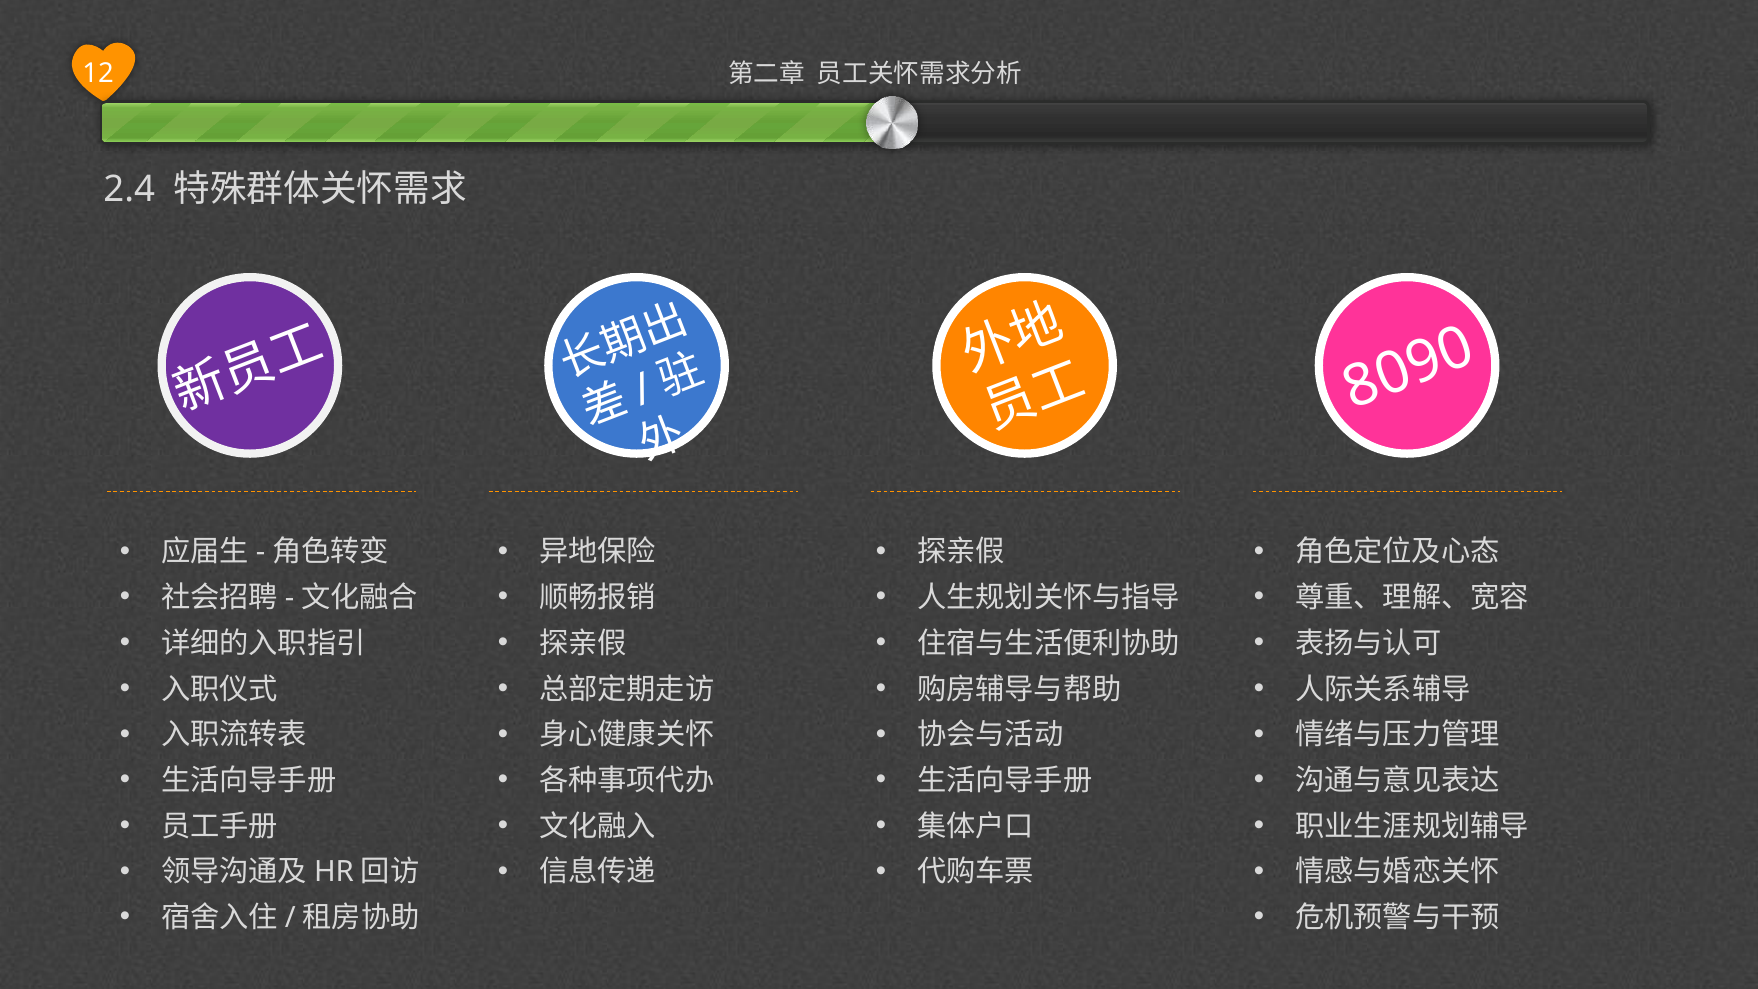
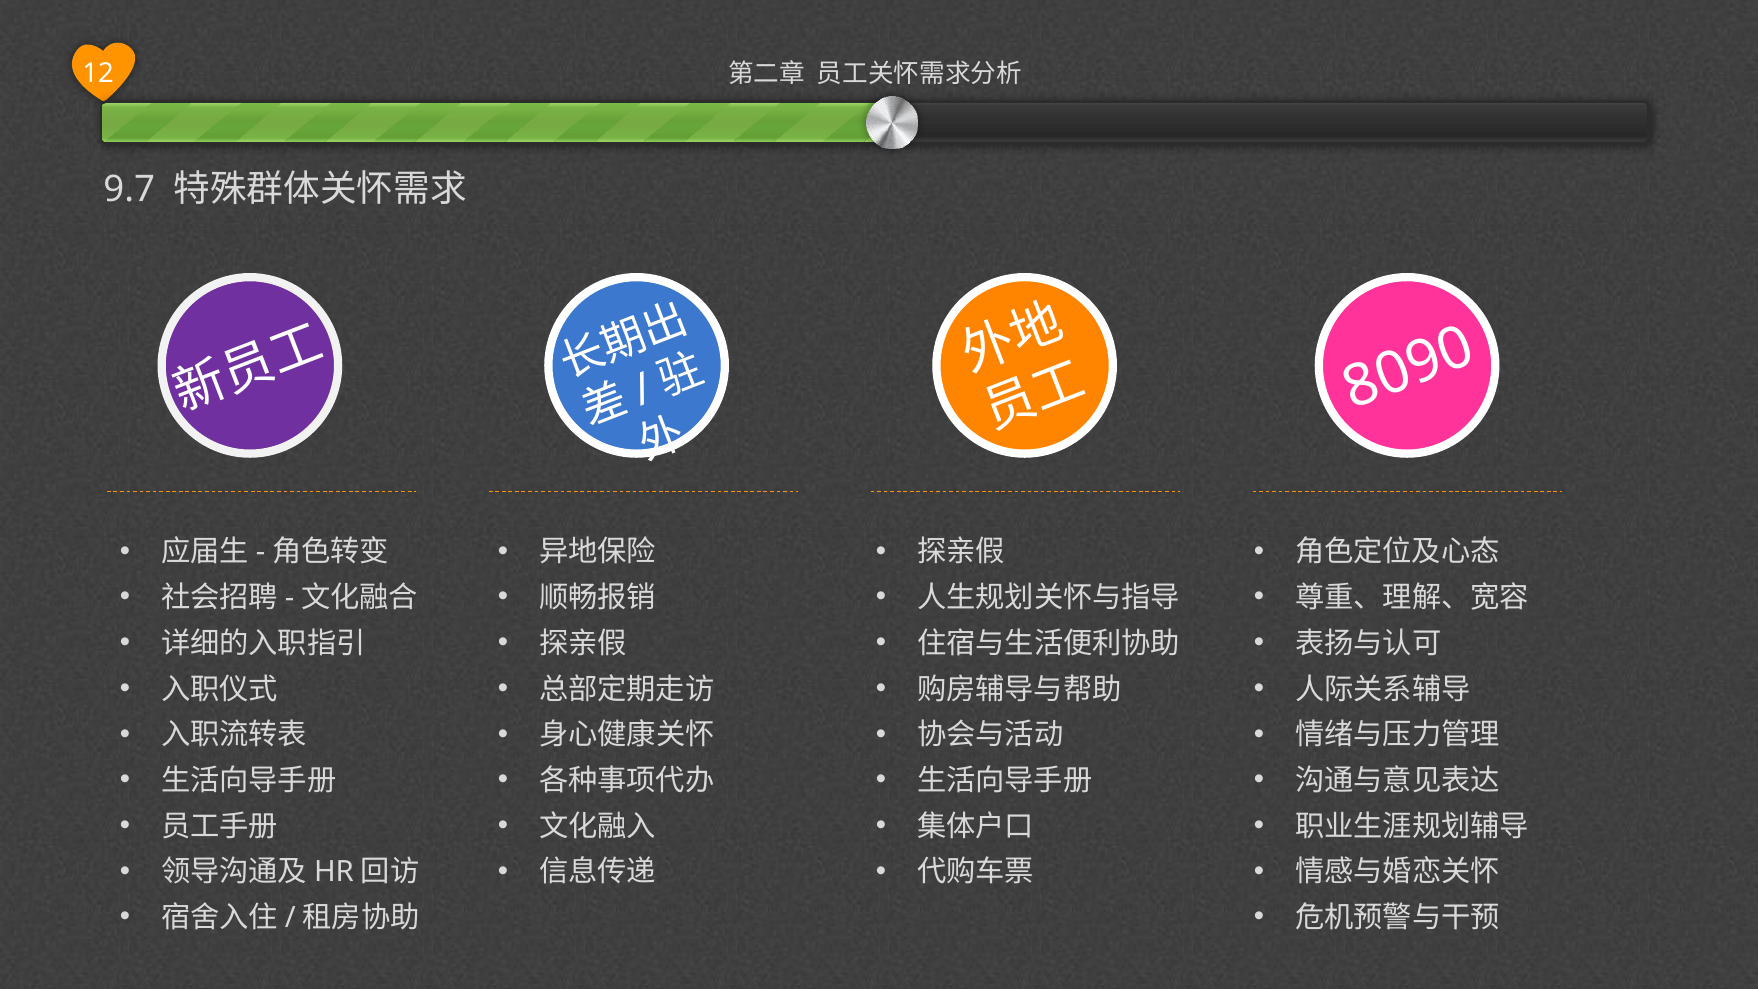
2.4: 2.4 -> 9.7
